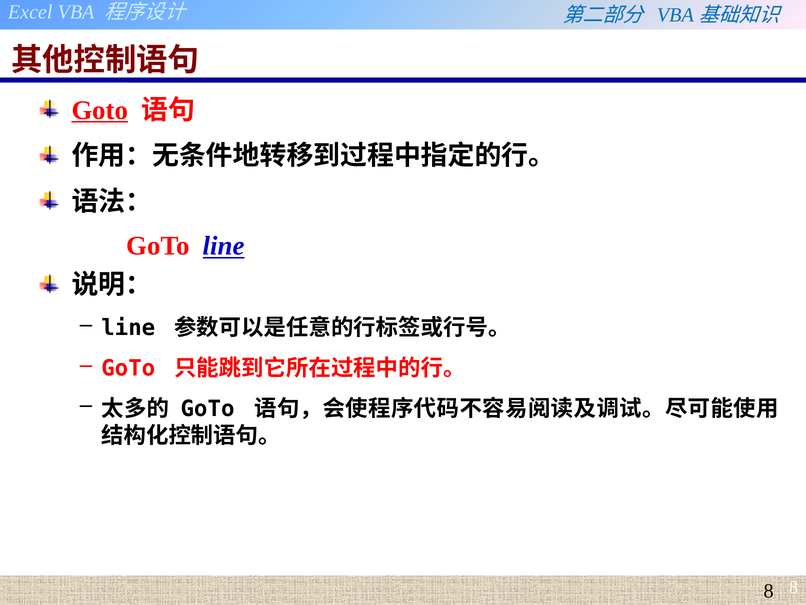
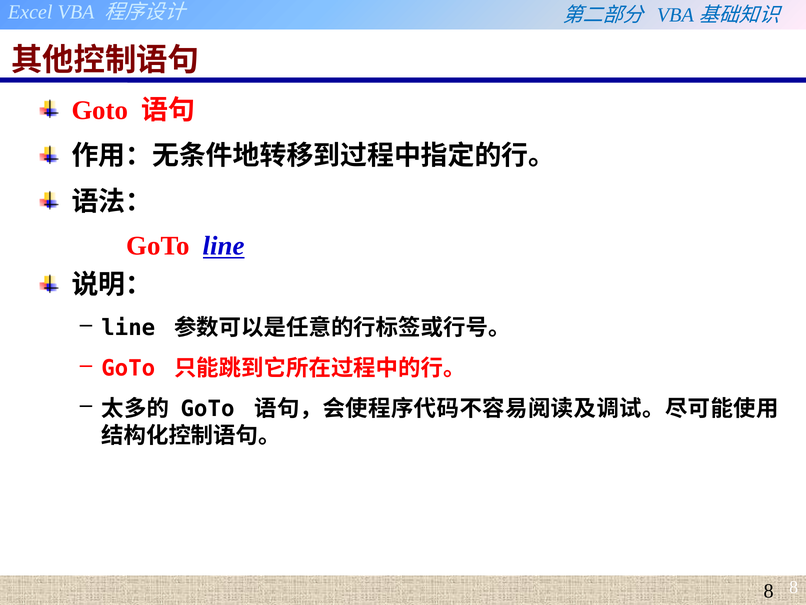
Goto at (100, 110) underline: present -> none
